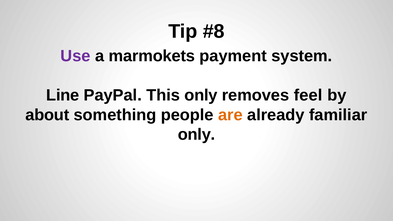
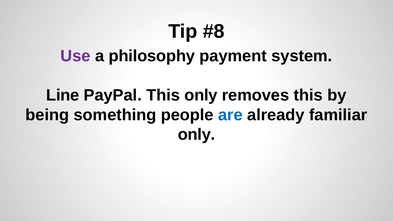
marmokets: marmokets -> philosophy
removes feel: feel -> this
about: about -> being
are colour: orange -> blue
